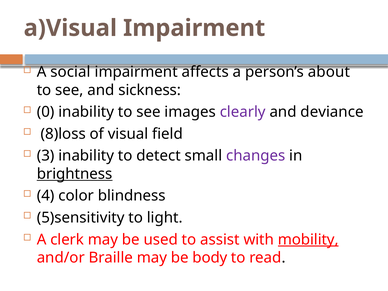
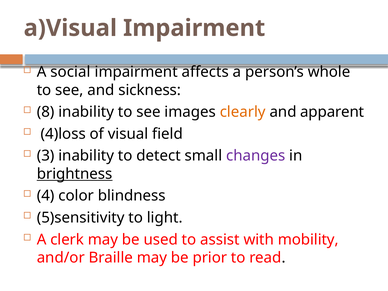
about: about -> whole
0: 0 -> 8
clearly colour: purple -> orange
deviance: deviance -> apparent
8)loss: 8)loss -> 4)loss
mobility underline: present -> none
body: body -> prior
